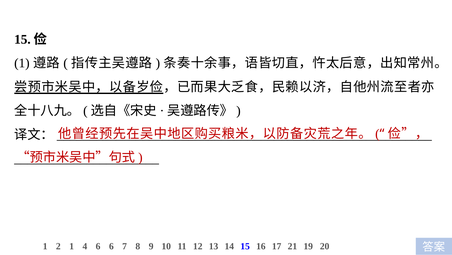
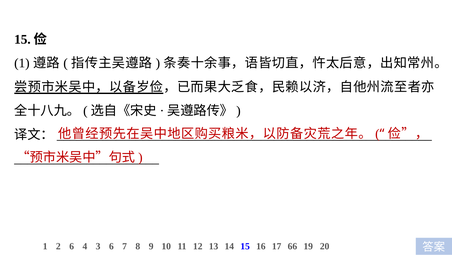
2 1: 1 -> 6
4 6: 6 -> 3
21: 21 -> 66
